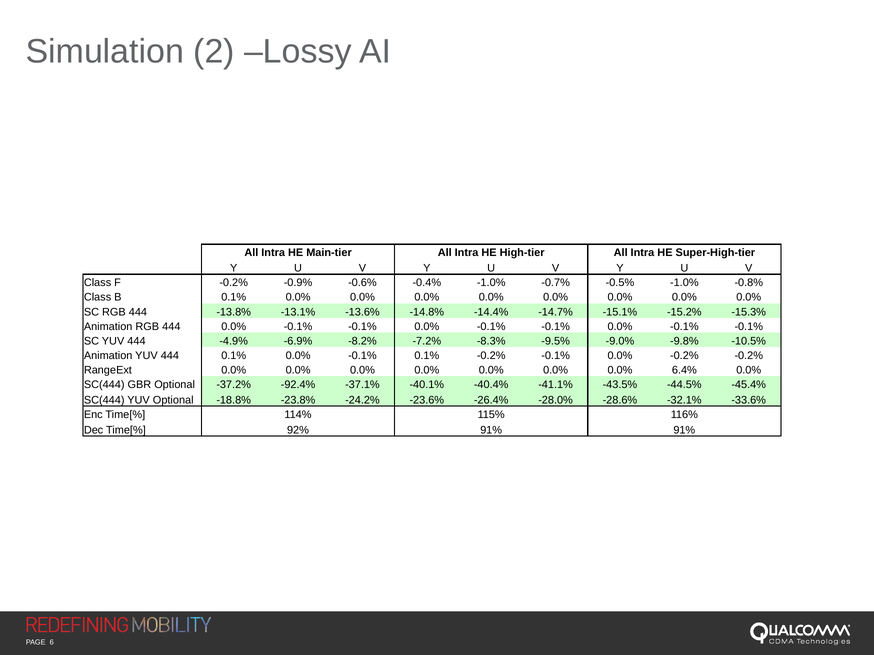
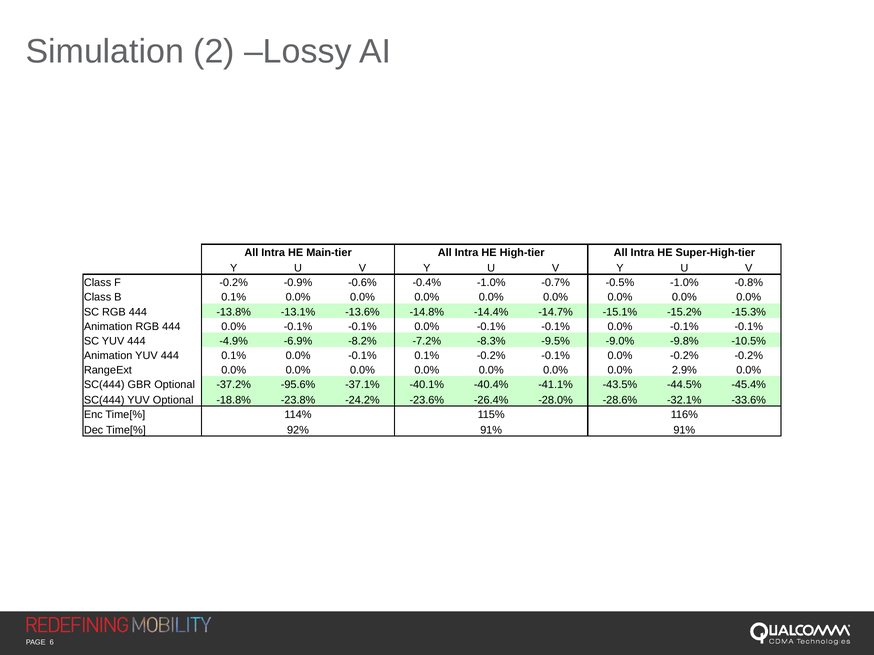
6.4%: 6.4% -> 2.9%
-92.4%: -92.4% -> -95.6%
